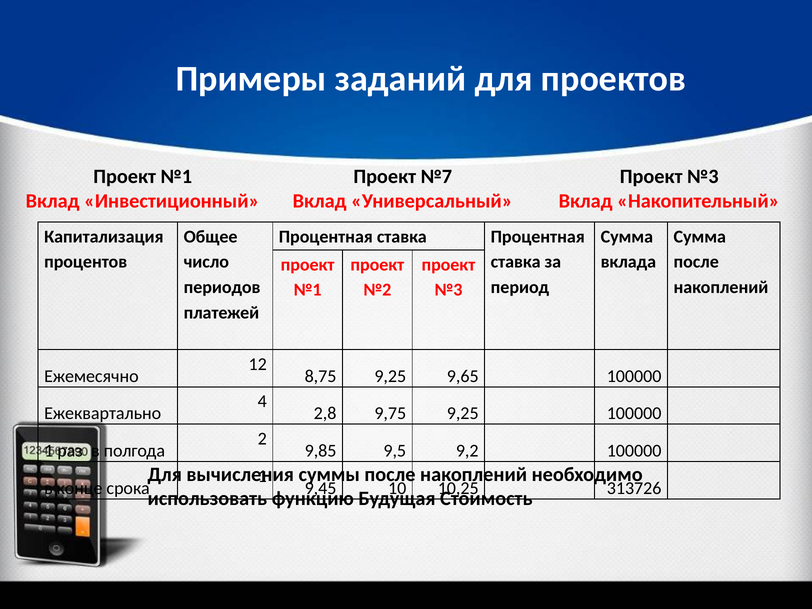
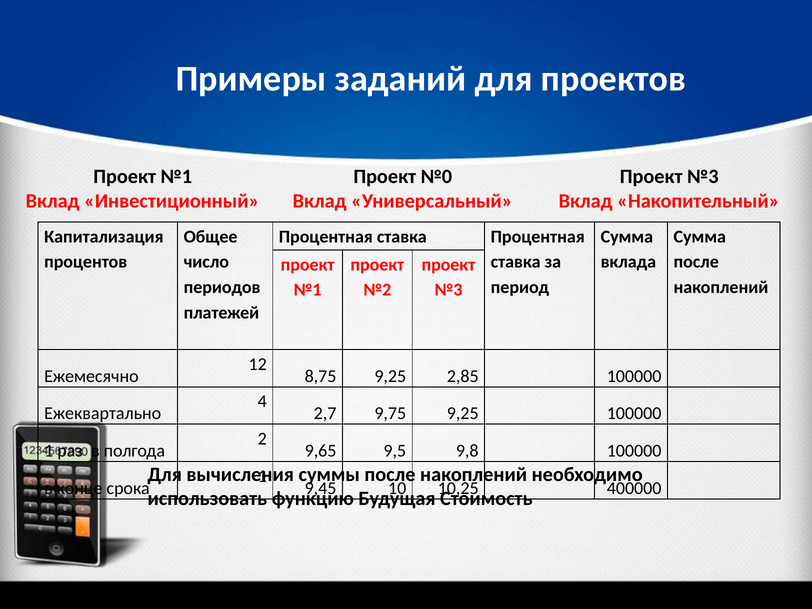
№7: №7 -> №0
9,65: 9,65 -> 2,85
2,8: 2,8 -> 2,7
9,85: 9,85 -> 9,65
9,2: 9,2 -> 9,8
313726: 313726 -> 400000
